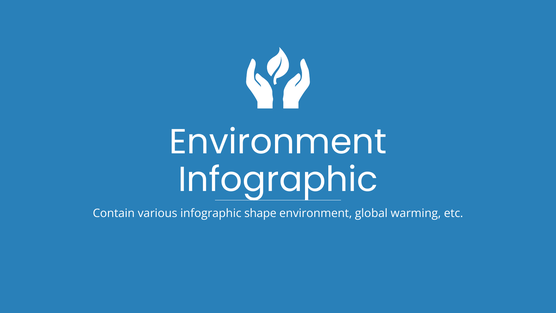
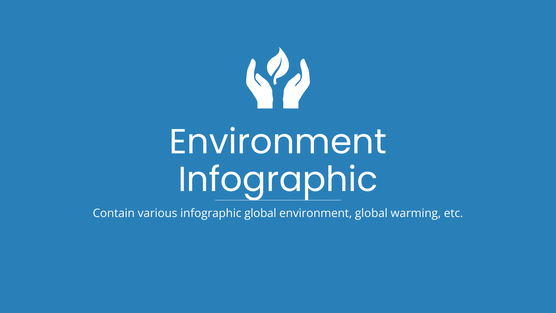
infographic shape: shape -> global
